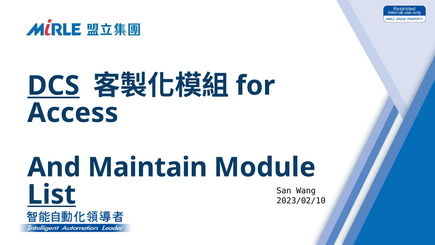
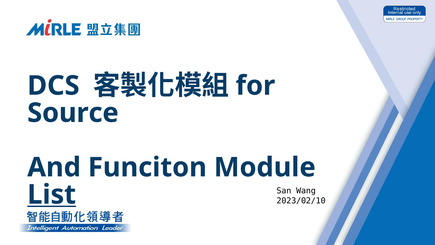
DCS underline: present -> none
Access: Access -> Source
Maintain: Maintain -> Funciton
